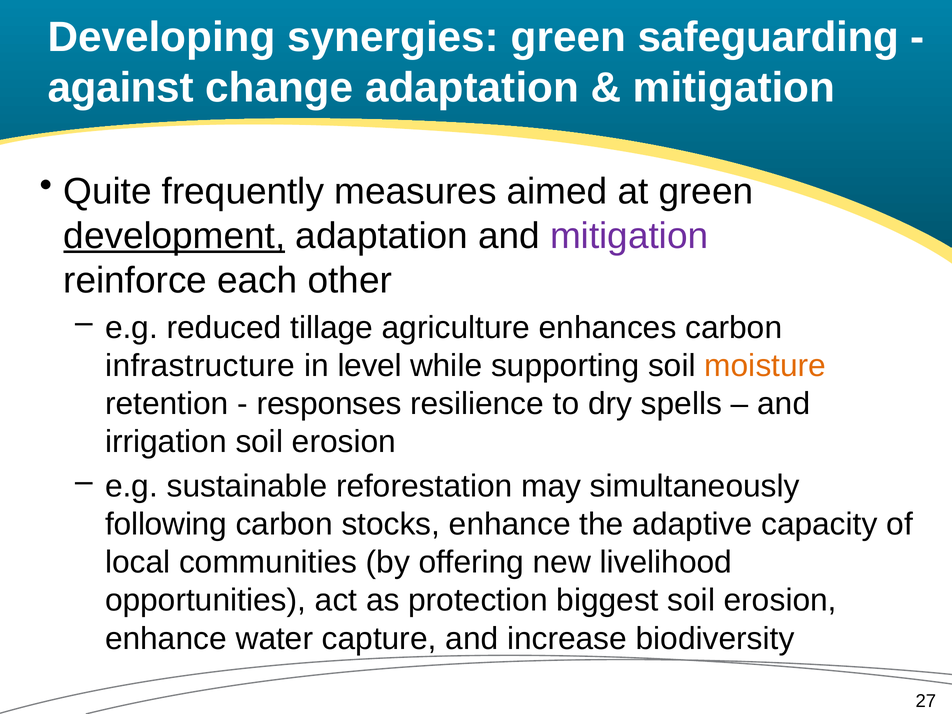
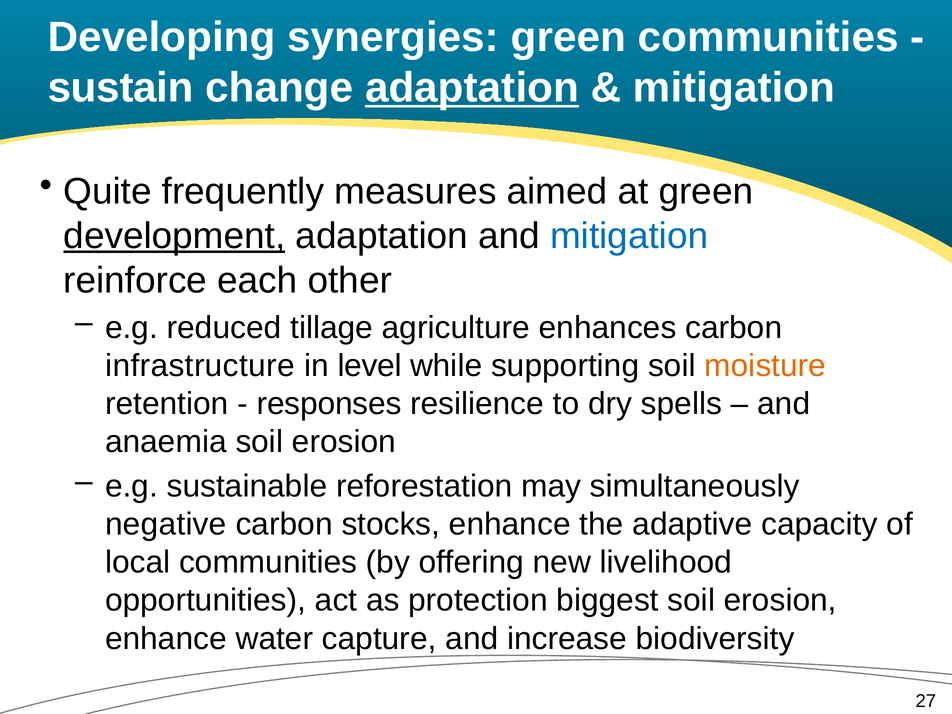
green safeguarding: safeguarding -> communities
against: against -> sustain
adaptation at (472, 88) underline: none -> present
mitigation at (629, 236) colour: purple -> blue
irrigation: irrigation -> anaemia
following: following -> negative
